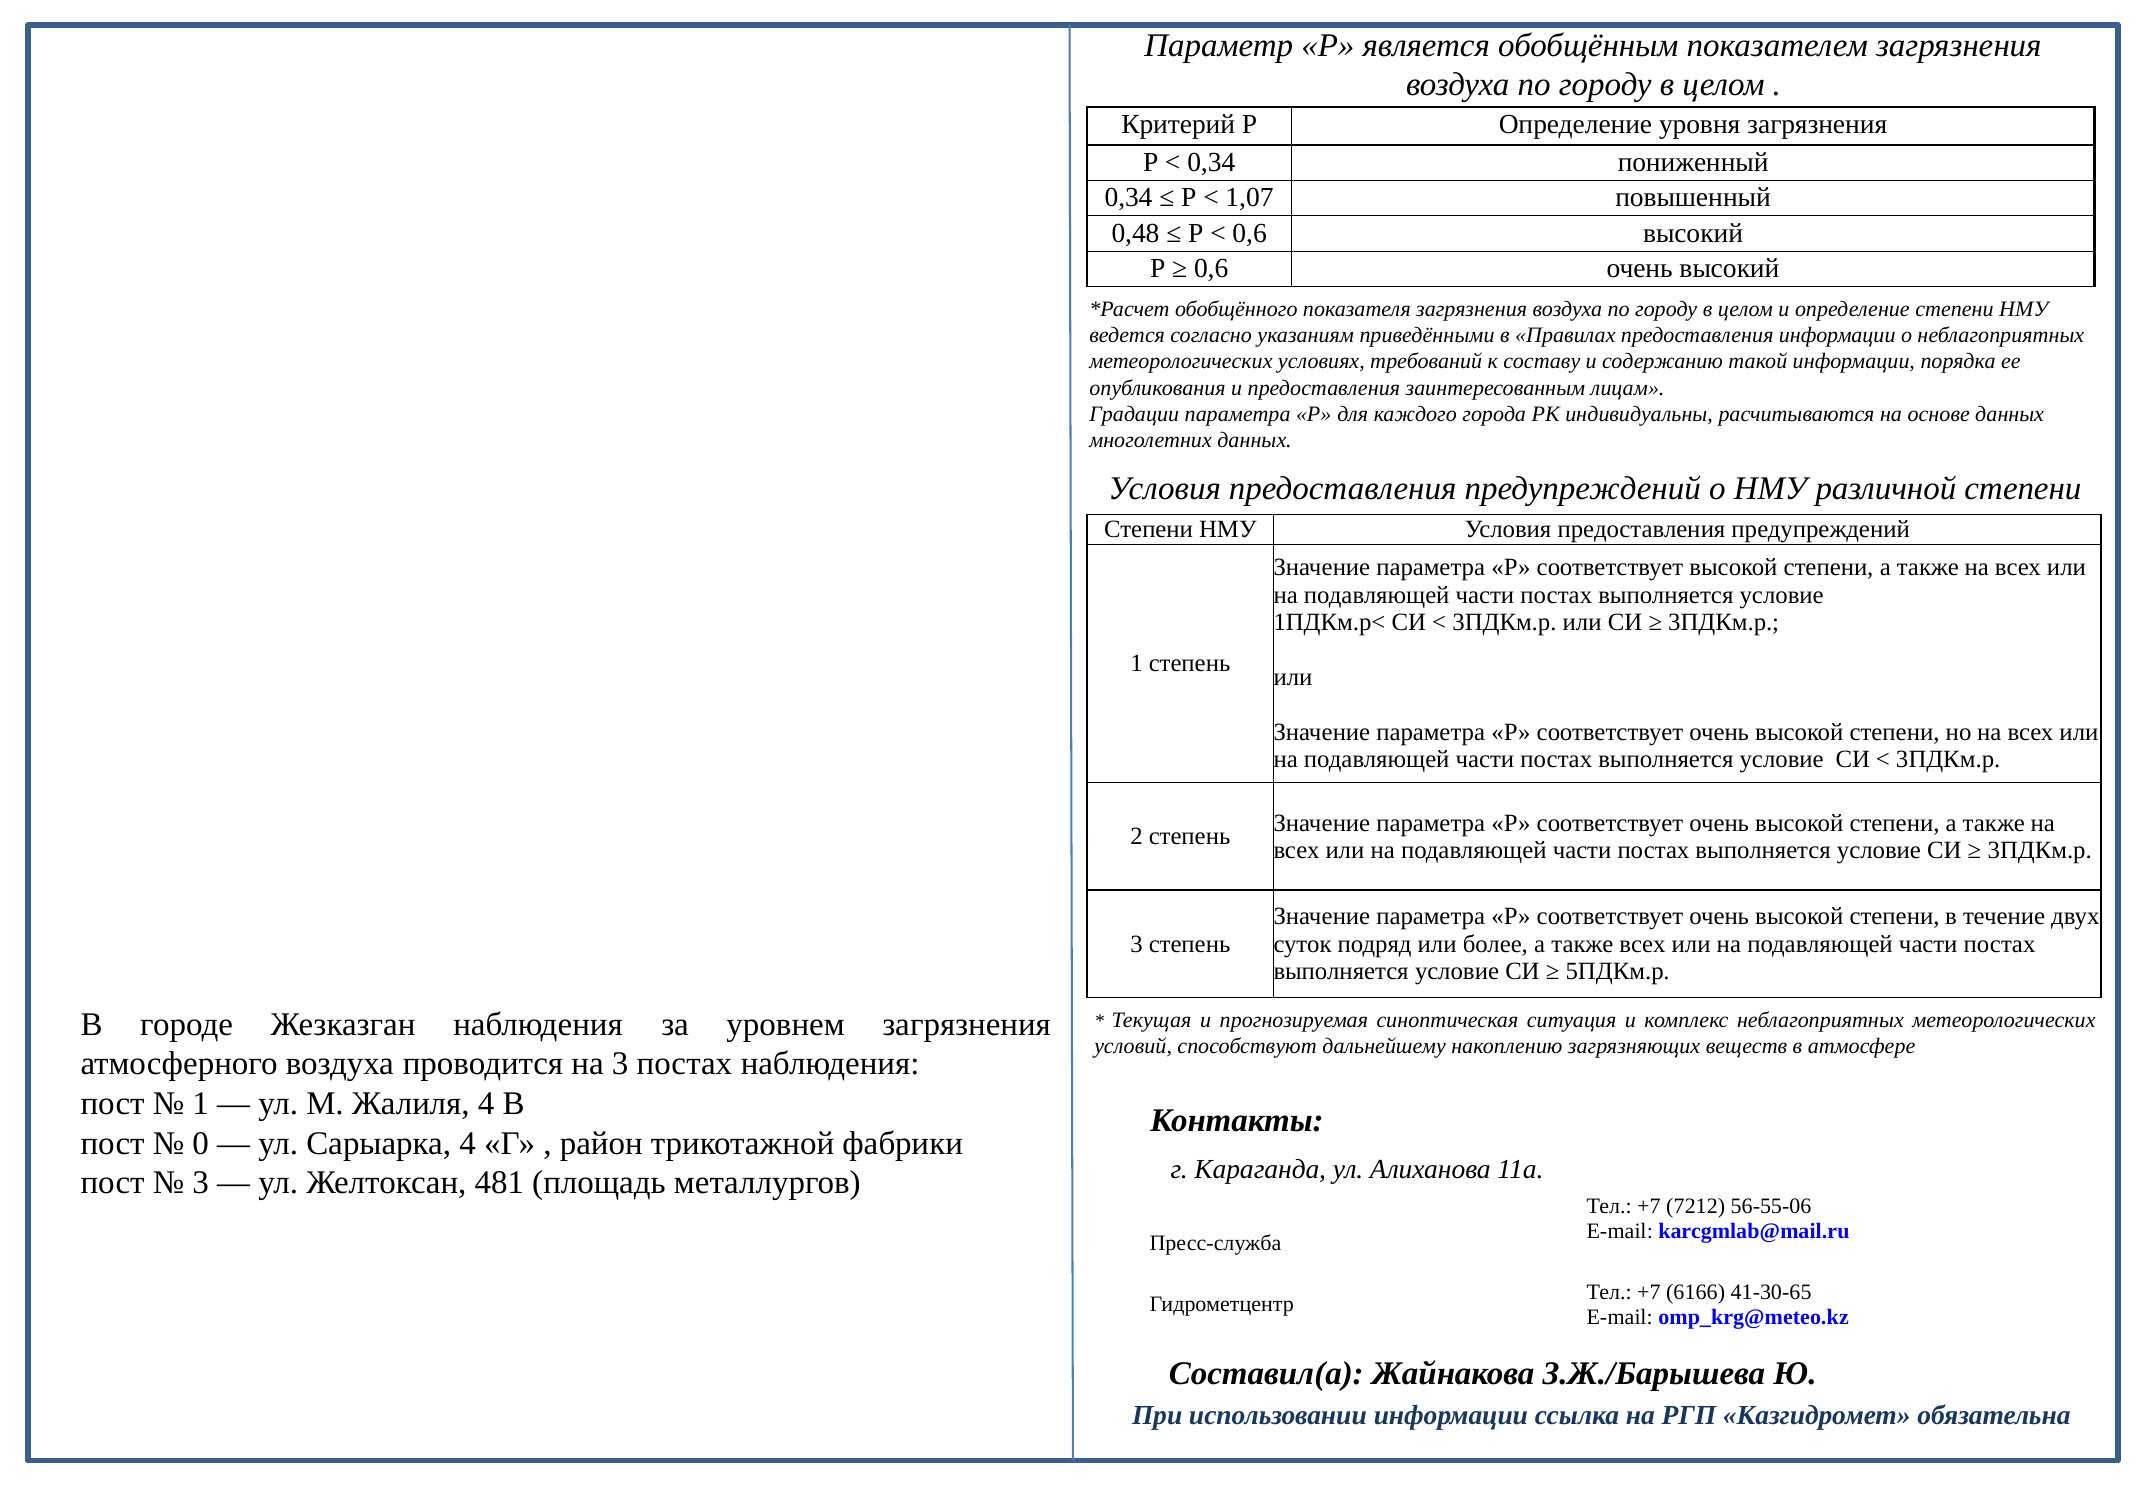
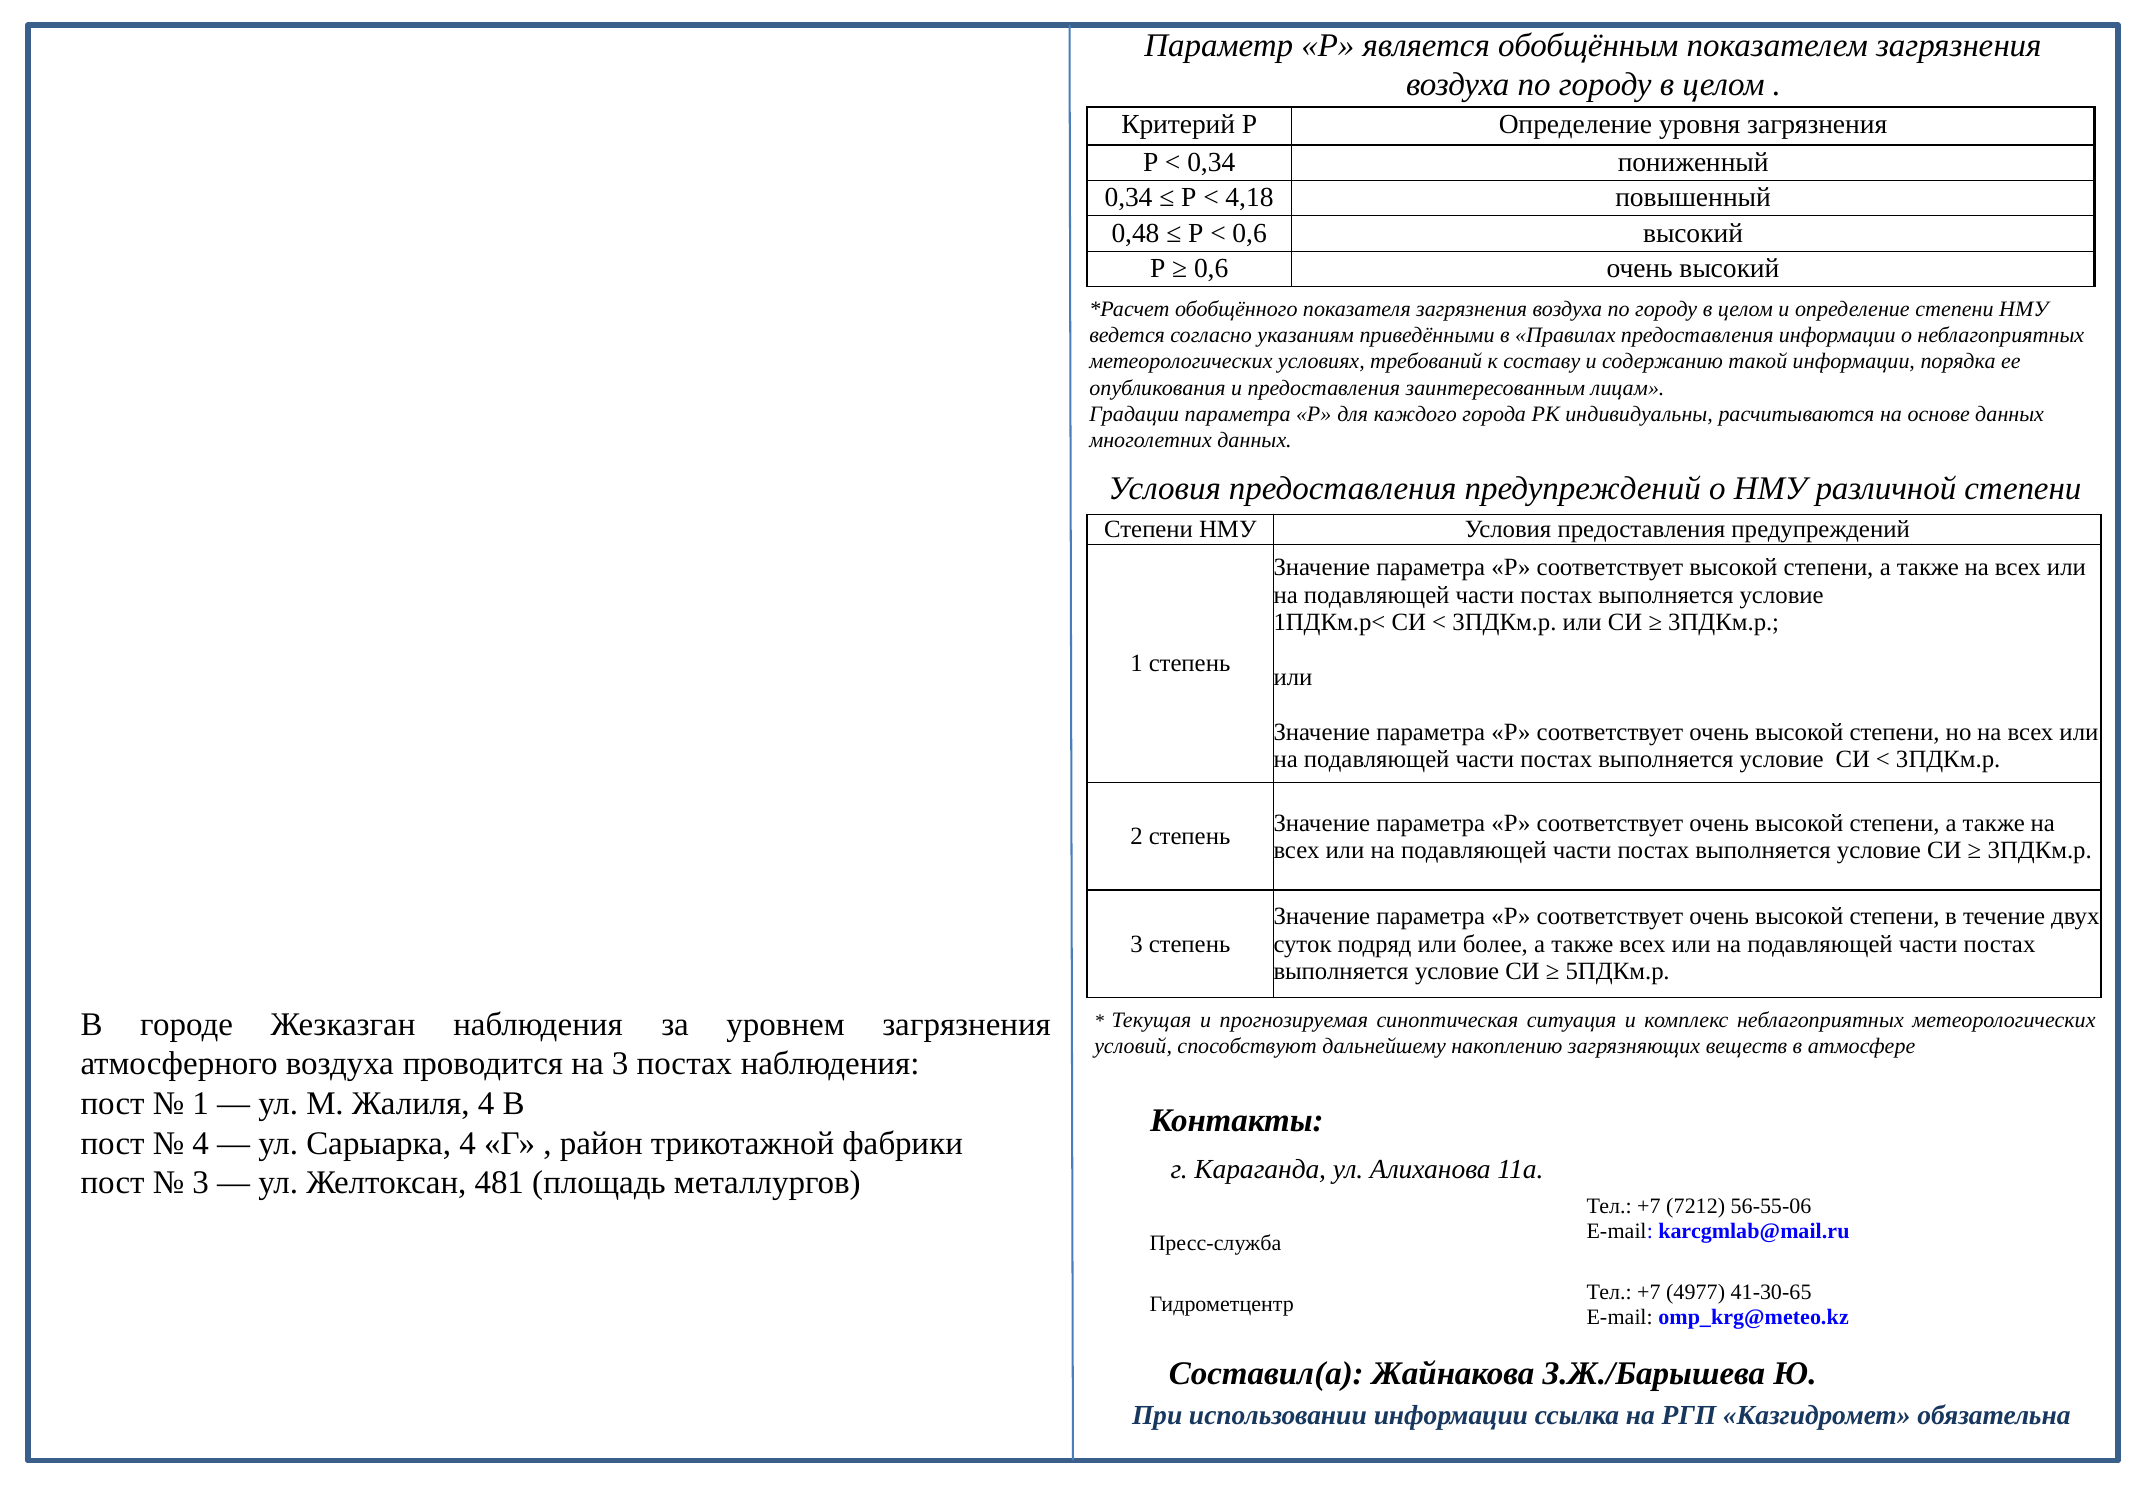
1,07: 1,07 -> 4,18
0 at (201, 1143): 0 -> 4
6166: 6166 -> 4977
